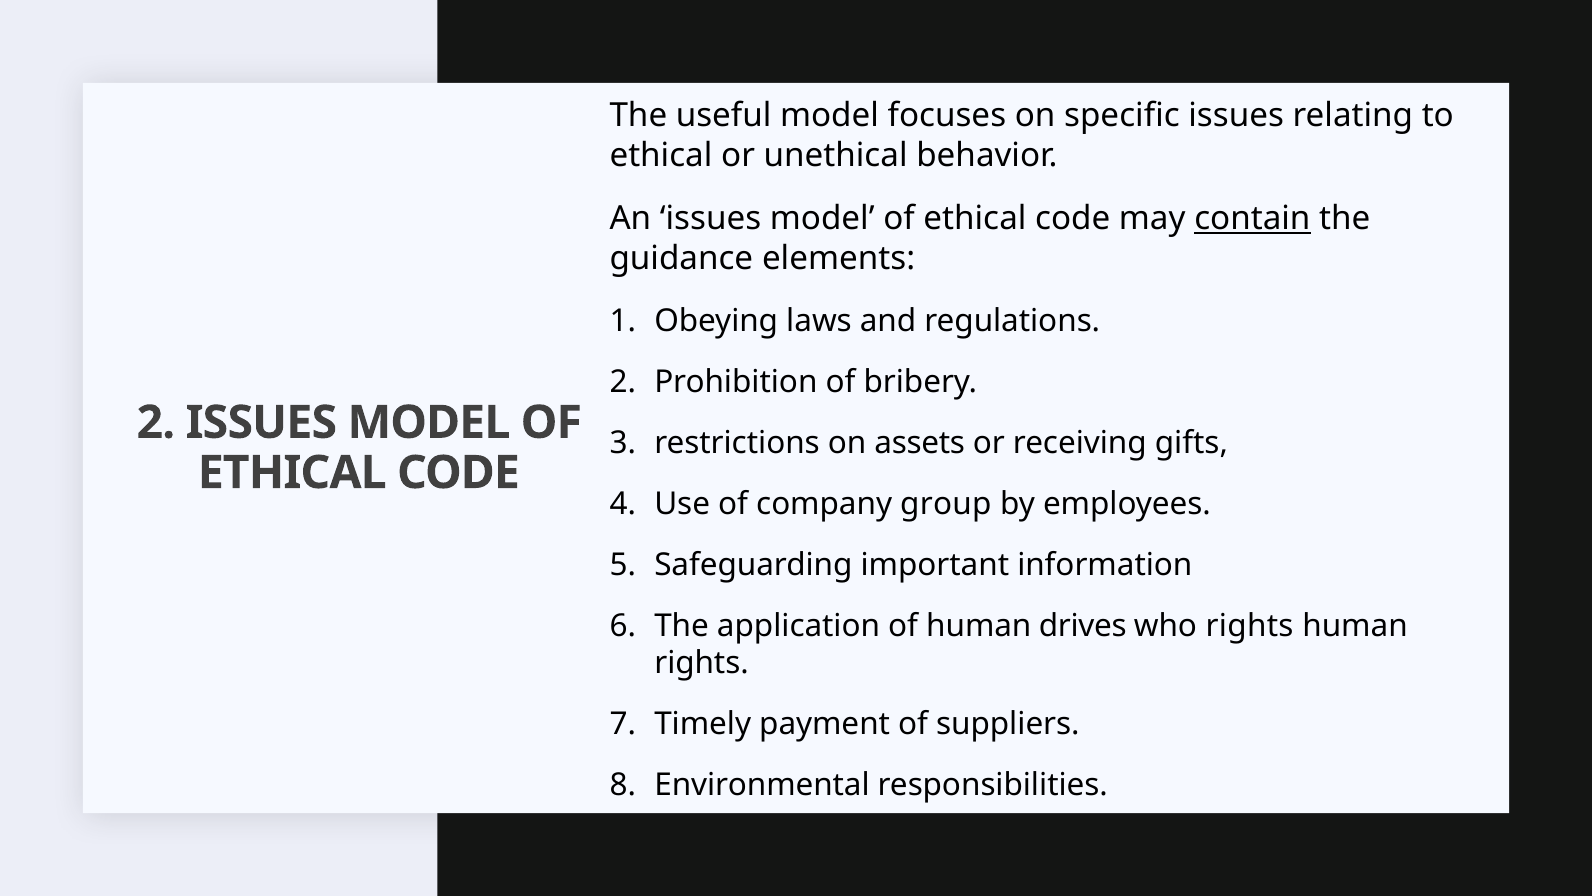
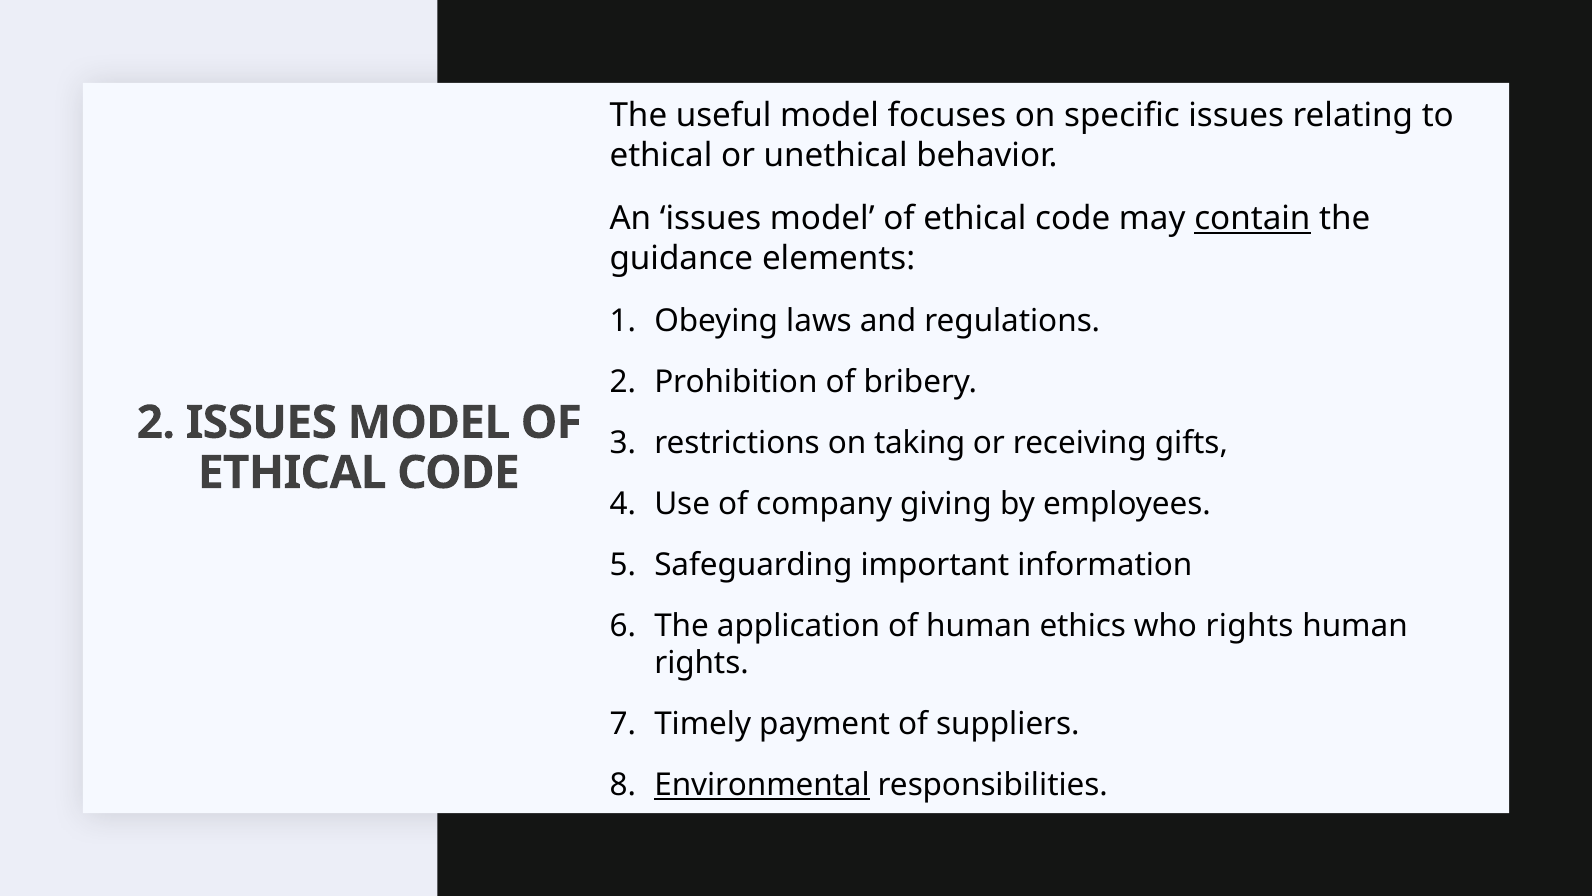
assets: assets -> taking
group: group -> giving
drives: drives -> ethics
Environmental underline: none -> present
